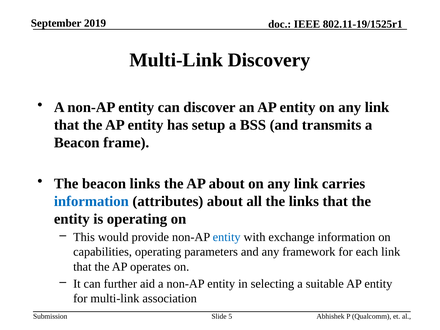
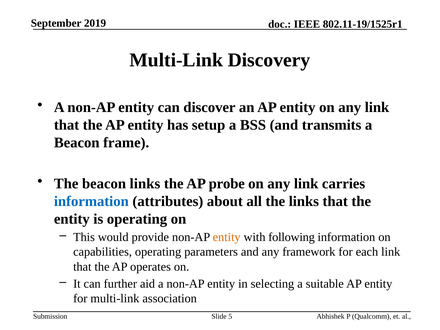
AP about: about -> probe
entity at (227, 237) colour: blue -> orange
exchange: exchange -> following
